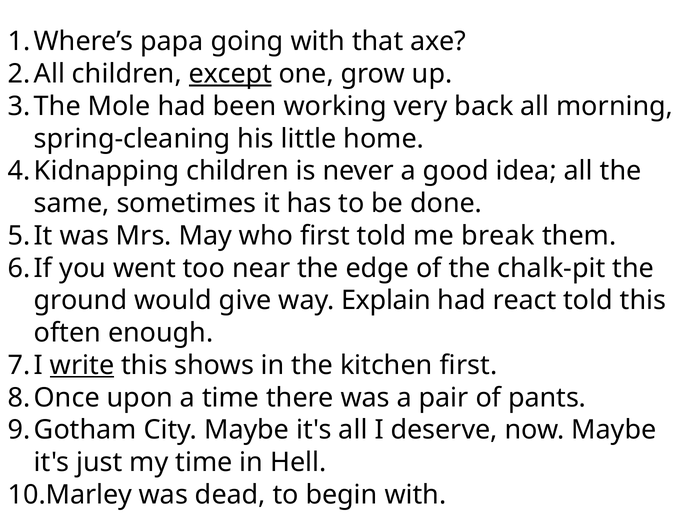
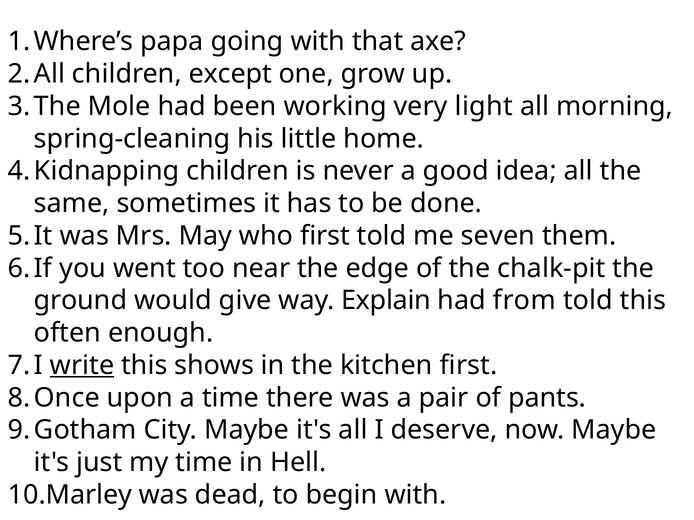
except underline: present -> none
back: back -> light
break: break -> seven
react: react -> from
